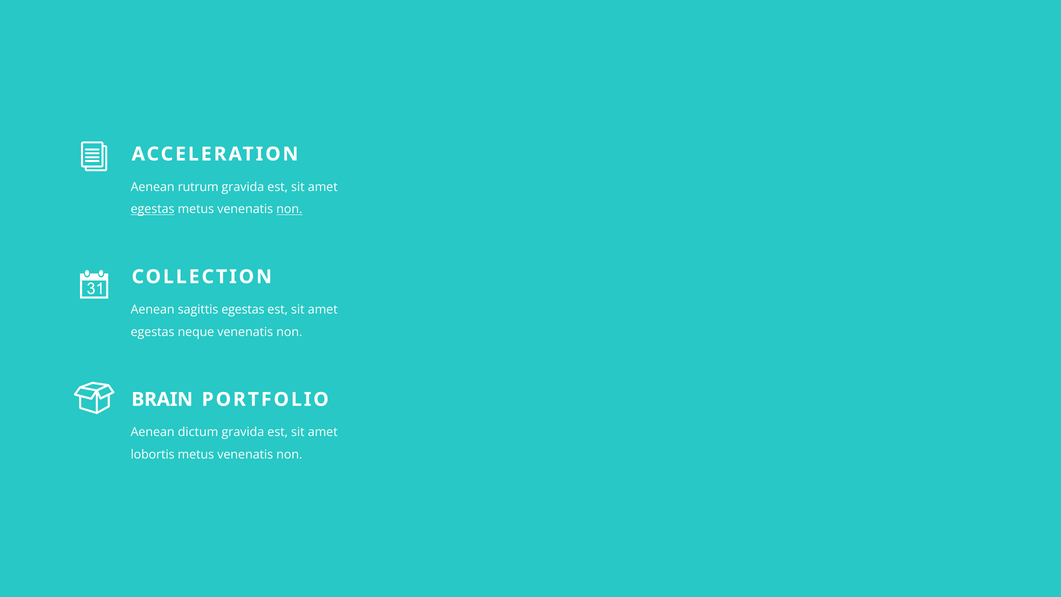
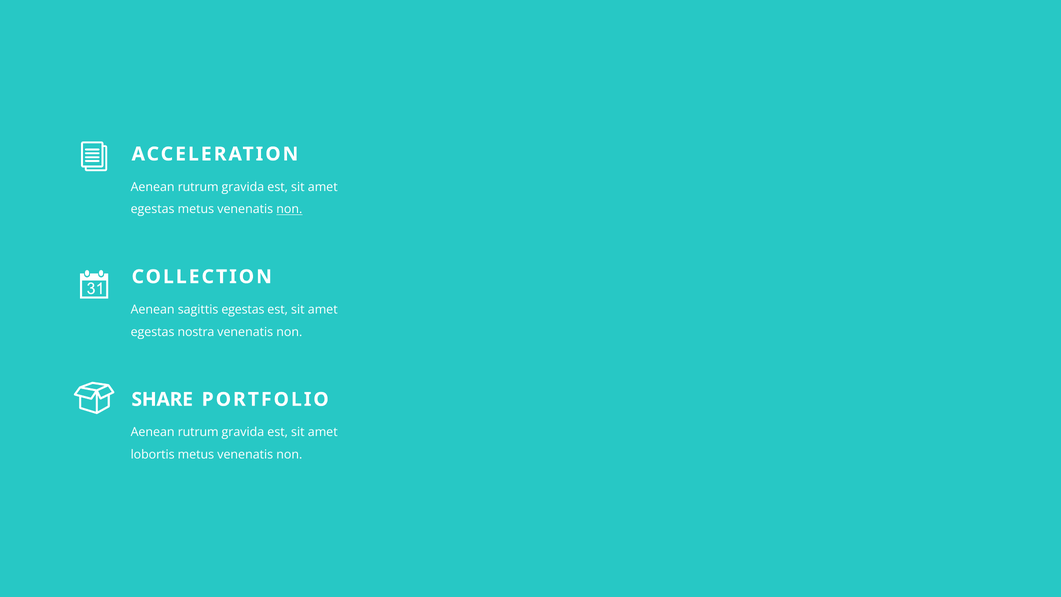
egestas at (153, 209) underline: present -> none
neque: neque -> nostra
BRAIN: BRAIN -> SHARE
dictum at (198, 432): dictum -> rutrum
